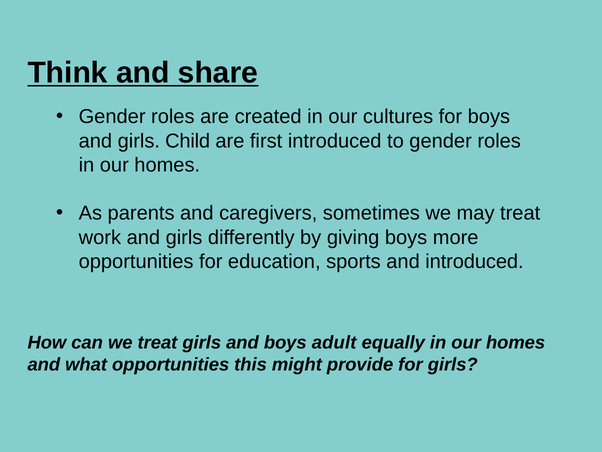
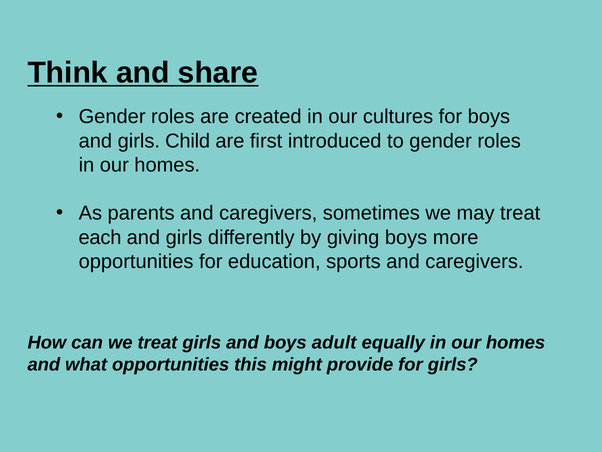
work: work -> each
sports and introduced: introduced -> caregivers
